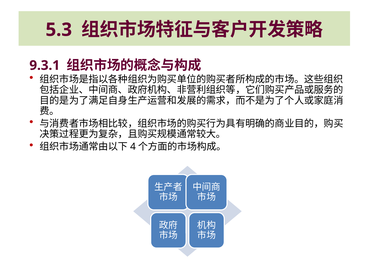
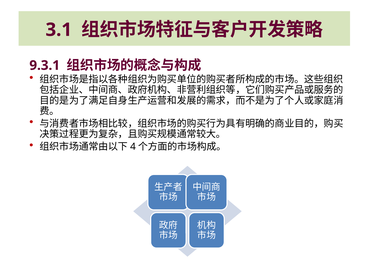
5.3: 5.3 -> 3.1
